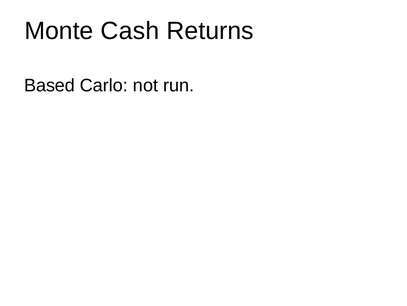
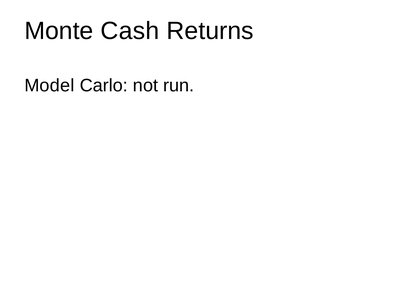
Based: Based -> Model
